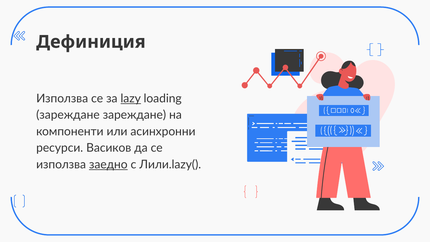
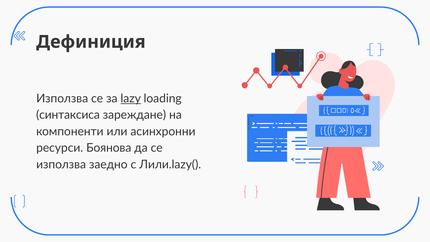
зареждане at (68, 115): зареждане -> синтаксиса
Васиков: Васиков -> Боянова
заедно underline: present -> none
